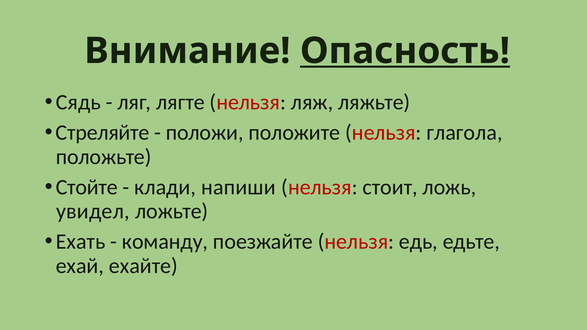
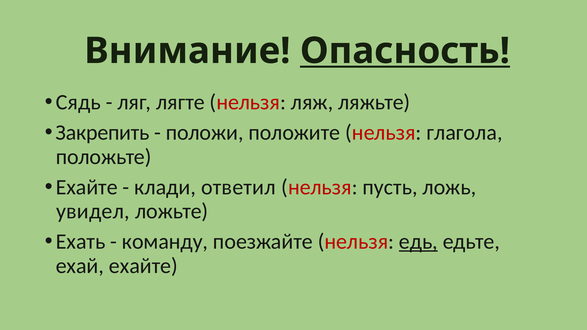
Стреляйте: Стреляйте -> Закрепить
Стойте at (87, 187): Стойте -> Ехайте
напиши: напиши -> ответил
стоит: стоит -> пусть
едь underline: none -> present
